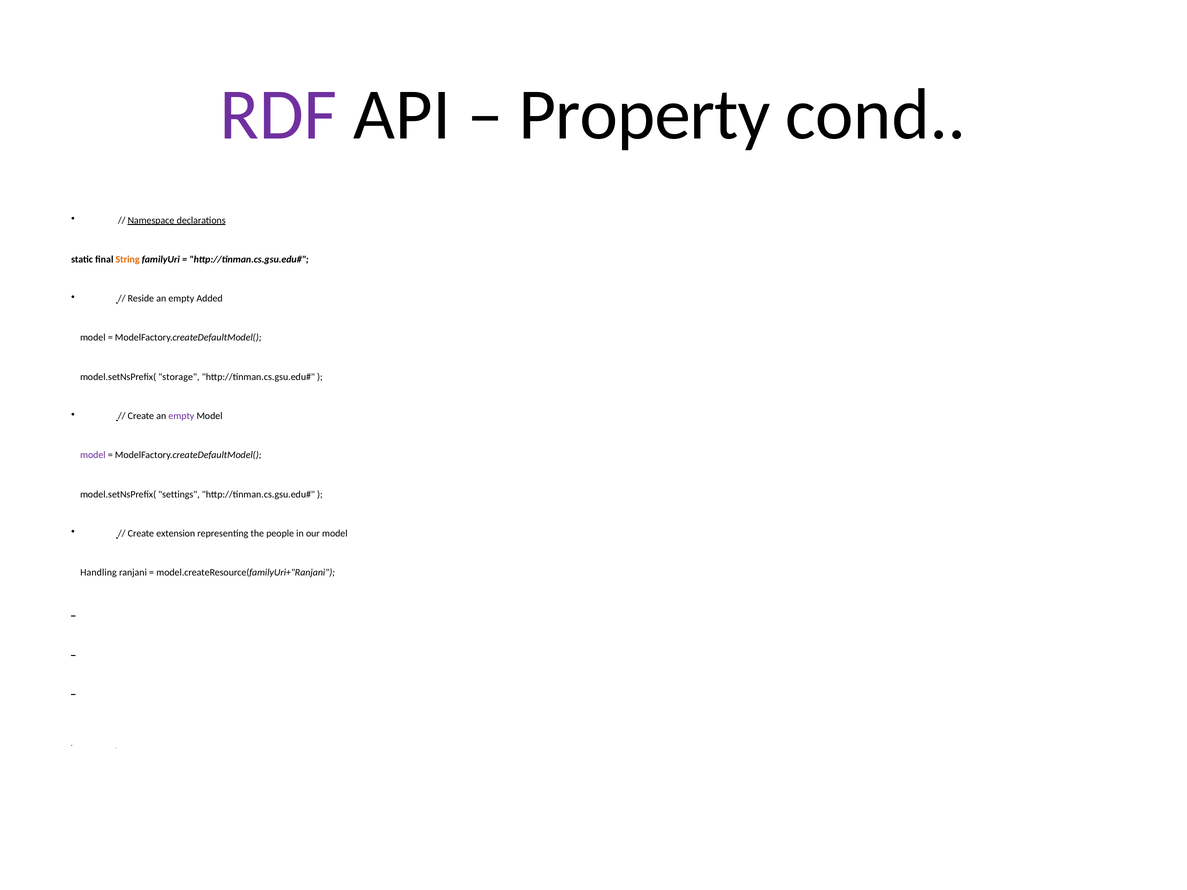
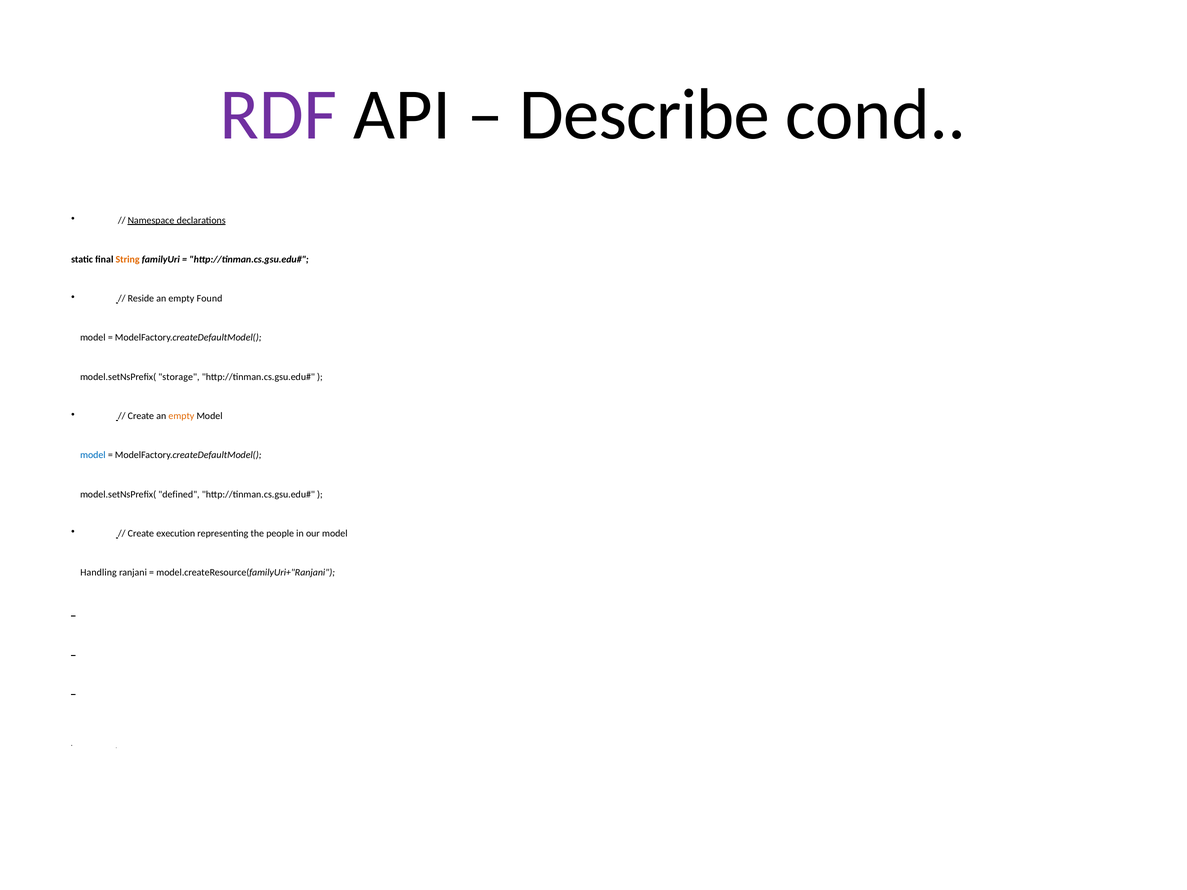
Property: Property -> Describe
Added: Added -> Found
empty at (181, 416) colour: purple -> orange
model at (93, 455) colour: purple -> blue
settings: settings -> defined
extension: extension -> execution
